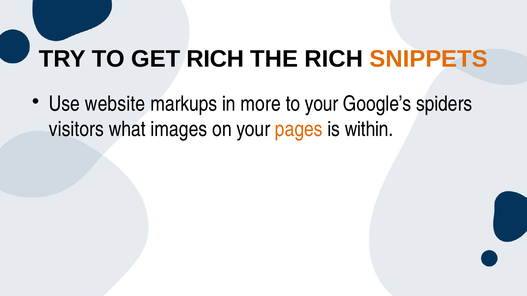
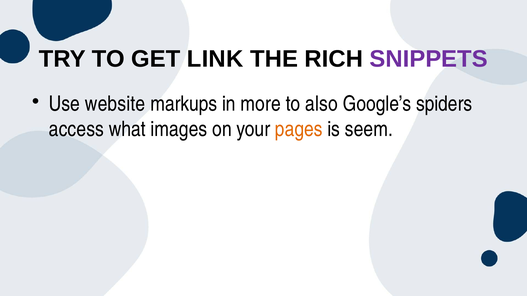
GET RICH: RICH -> LINK
SNIPPETS colour: orange -> purple
to your: your -> also
visitors: visitors -> access
within: within -> seem
